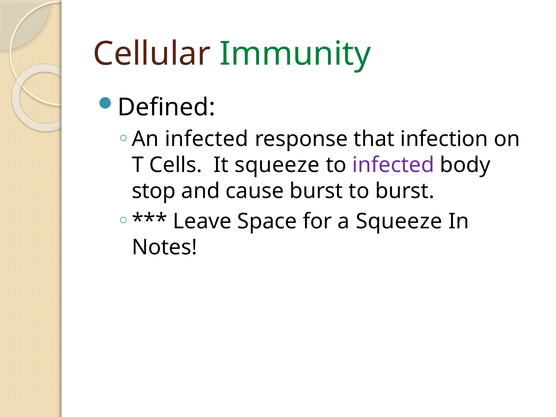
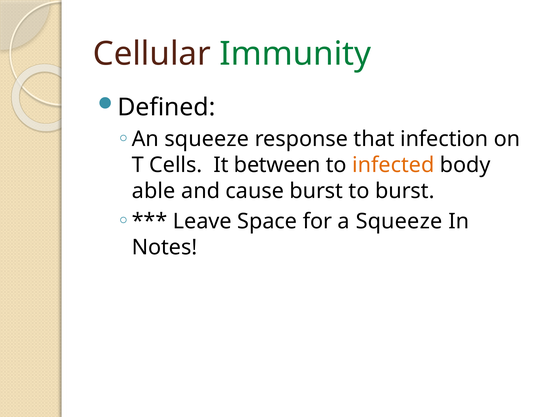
An infected: infected -> squeeze
It squeeze: squeeze -> between
infected at (393, 165) colour: purple -> orange
stop: stop -> able
